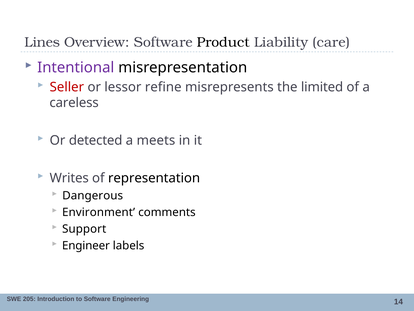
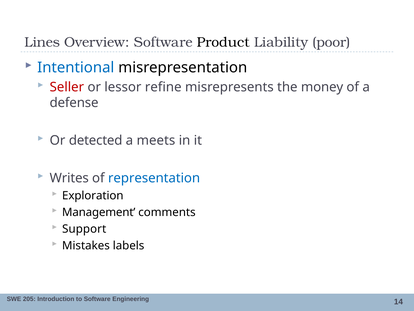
care: care -> poor
Intentional colour: purple -> blue
limited: limited -> money
careless: careless -> defense
representation colour: black -> blue
Dangerous: Dangerous -> Exploration
Environment: Environment -> Management
Engineer: Engineer -> Mistakes
